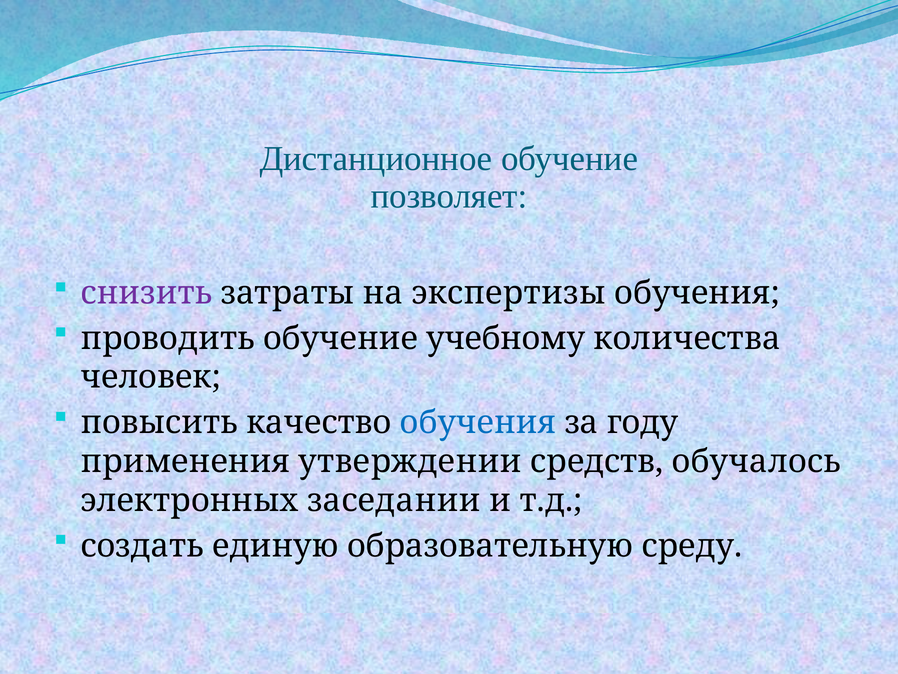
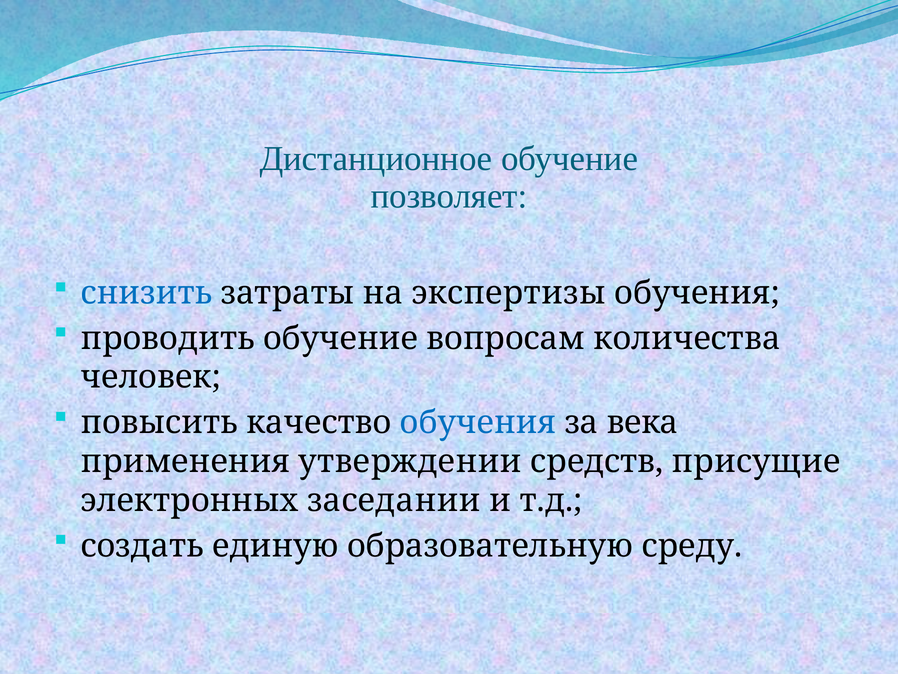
снизить colour: purple -> blue
учебному: учебному -> вопросам
году: году -> века
обучалось: обучалось -> присущие
